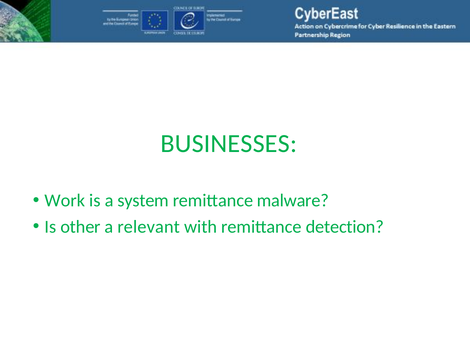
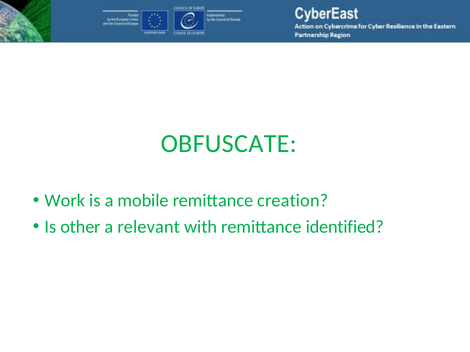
BUSINESSES: BUSINESSES -> OBFUSCATE
system: system -> mobile
malware: malware -> creation
detection: detection -> identified
